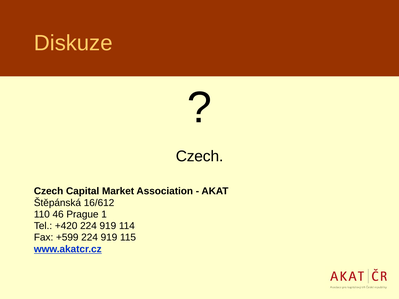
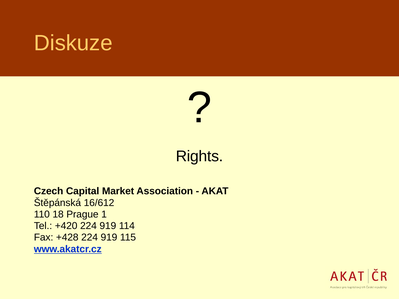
Czech at (200, 156): Czech -> Rights
46: 46 -> 18
+599: +599 -> +428
